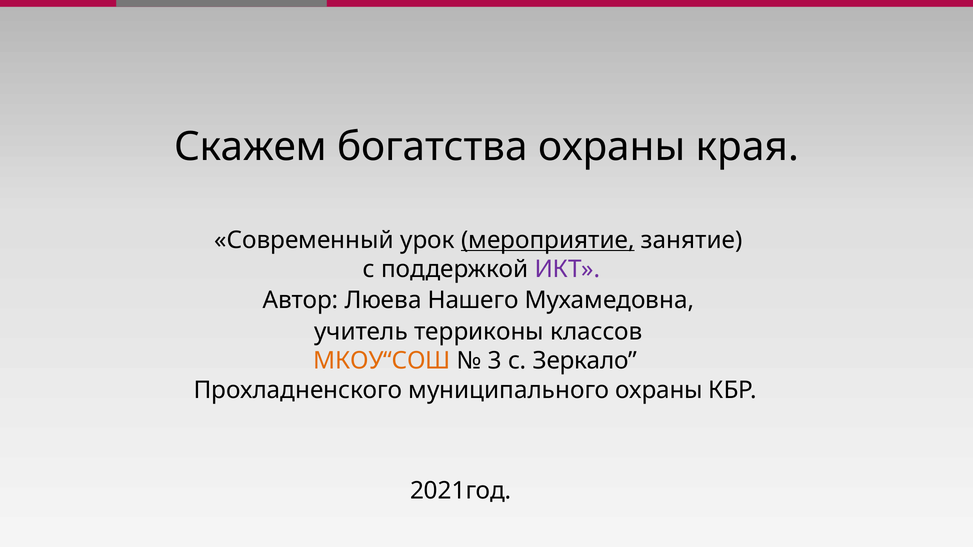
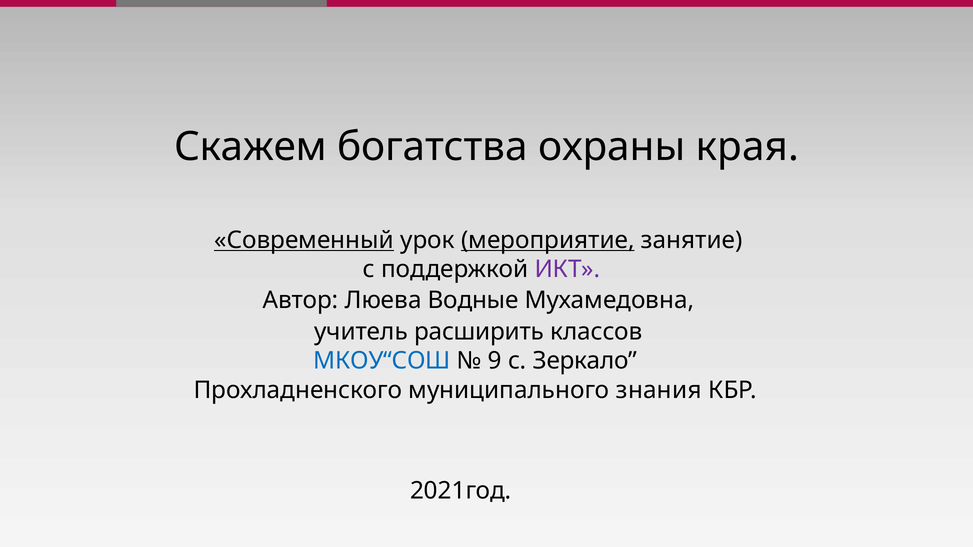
Современный underline: none -> present
Нашего: Нашего -> Водные
терриконы: терриконы -> расширить
МКОУ“СОШ colour: orange -> blue
3: 3 -> 9
муниципального охраны: охраны -> знания
